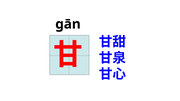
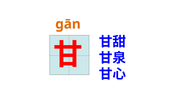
gān colour: black -> orange
